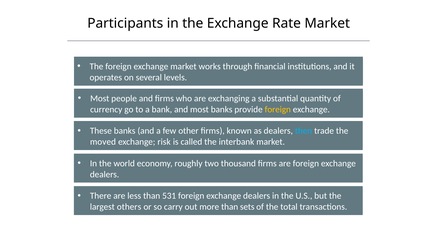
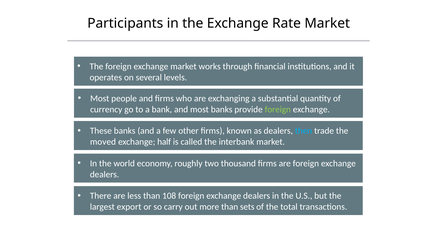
foreign at (278, 109) colour: yellow -> light green
risk: risk -> half
531: 531 -> 108
others: others -> export
